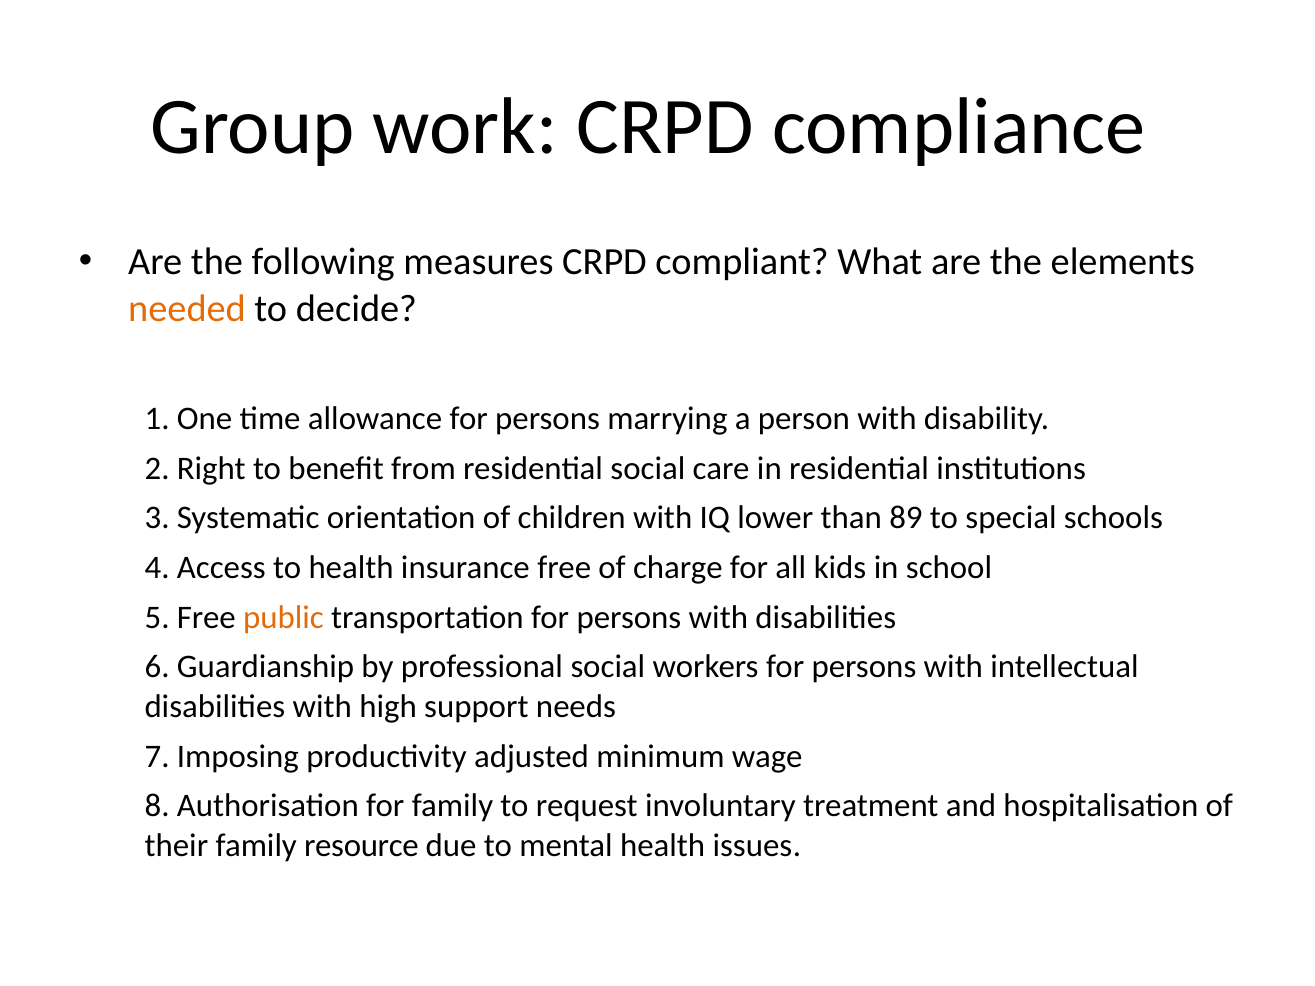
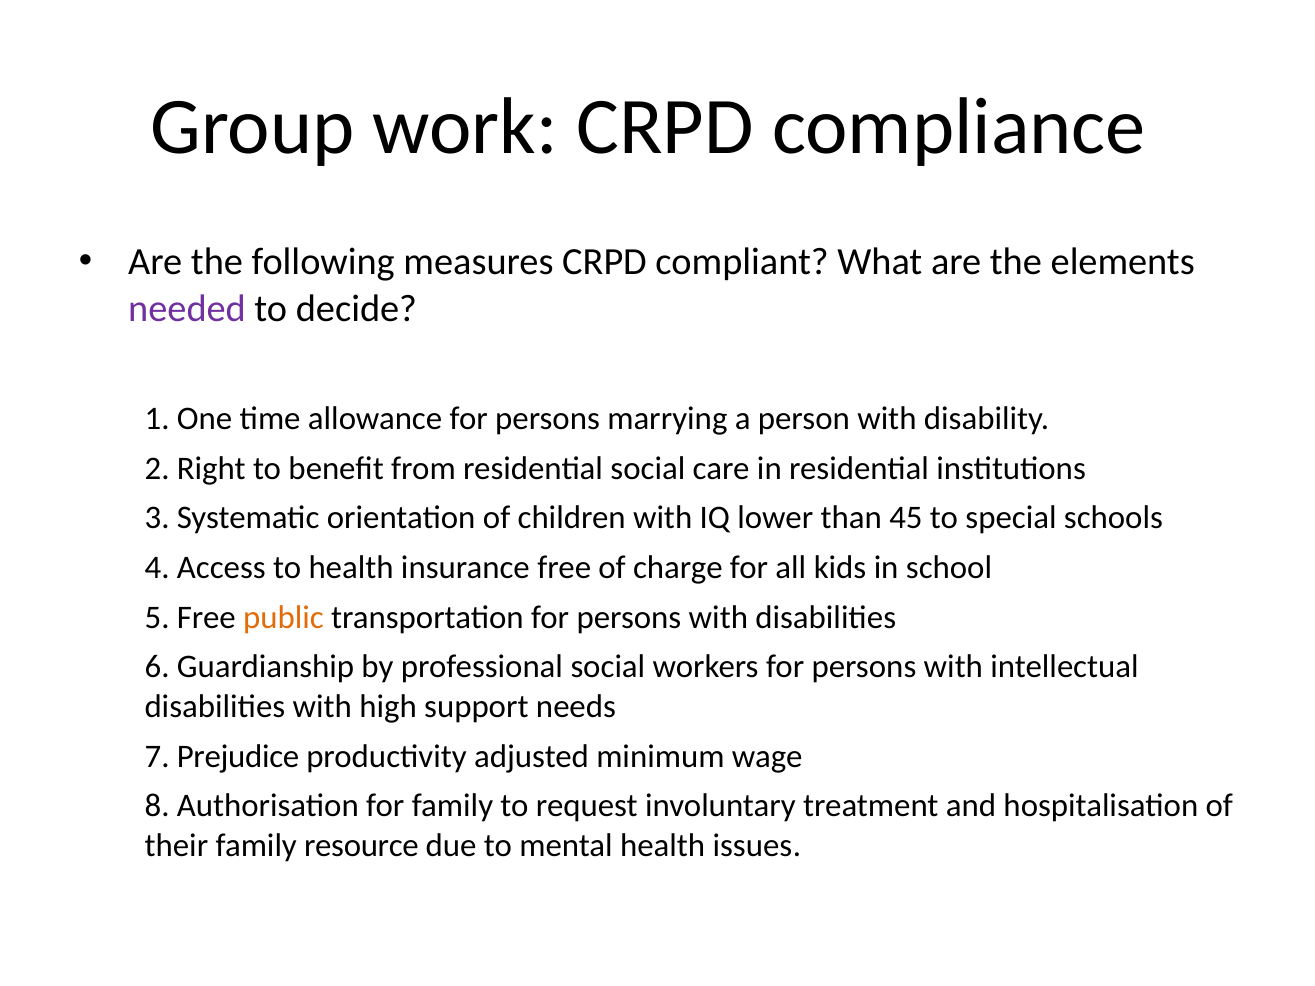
needed colour: orange -> purple
89: 89 -> 45
Imposing: Imposing -> Prejudice
